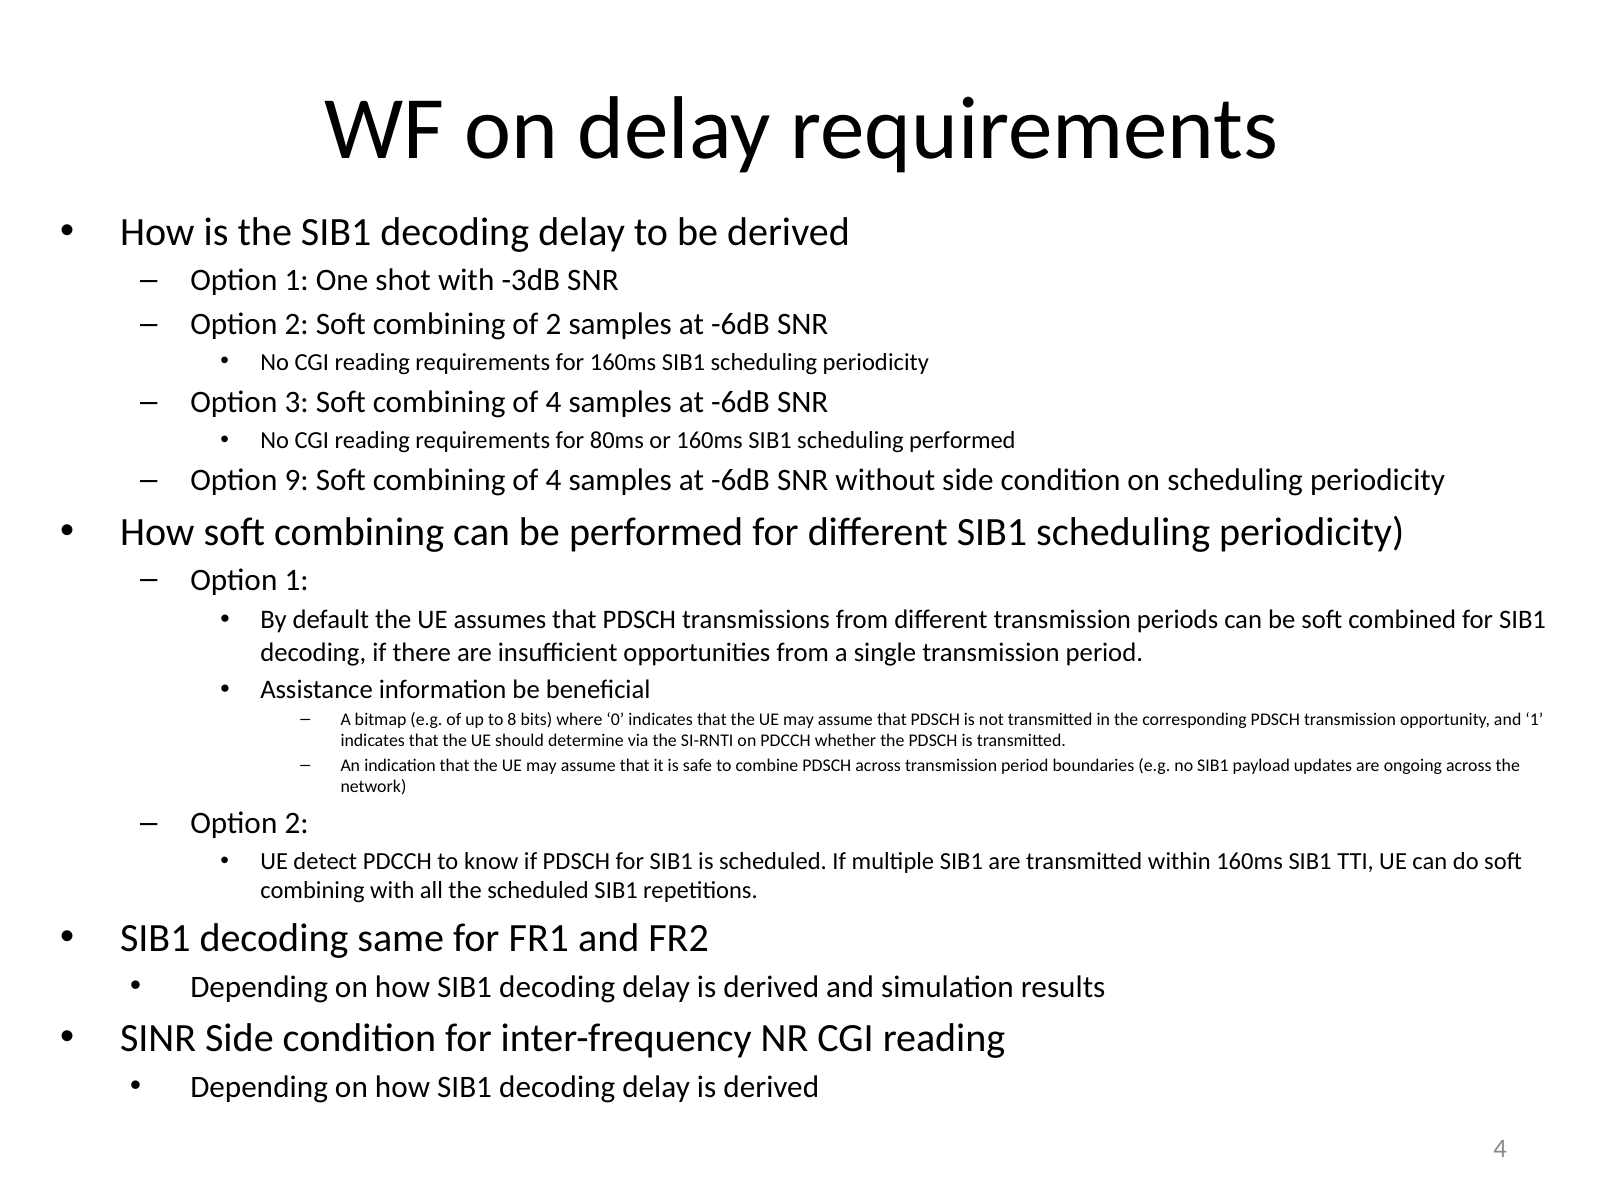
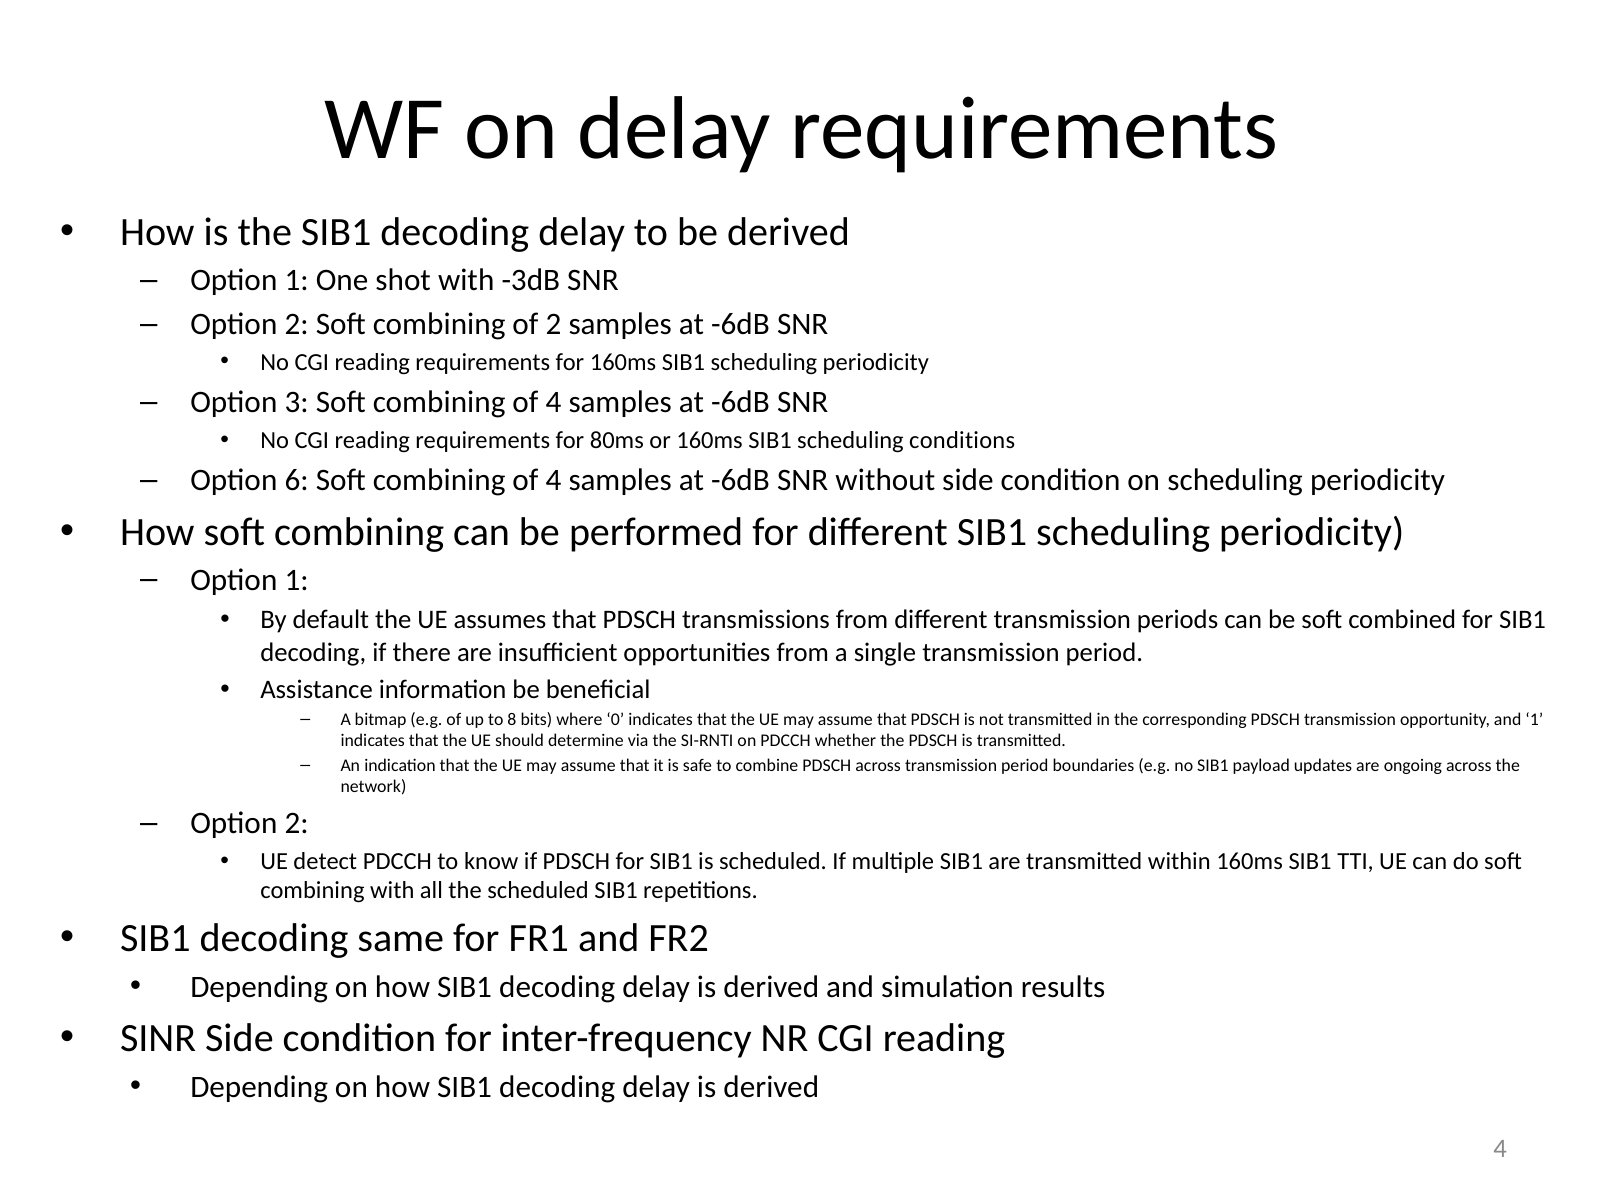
scheduling performed: performed -> conditions
9: 9 -> 6
